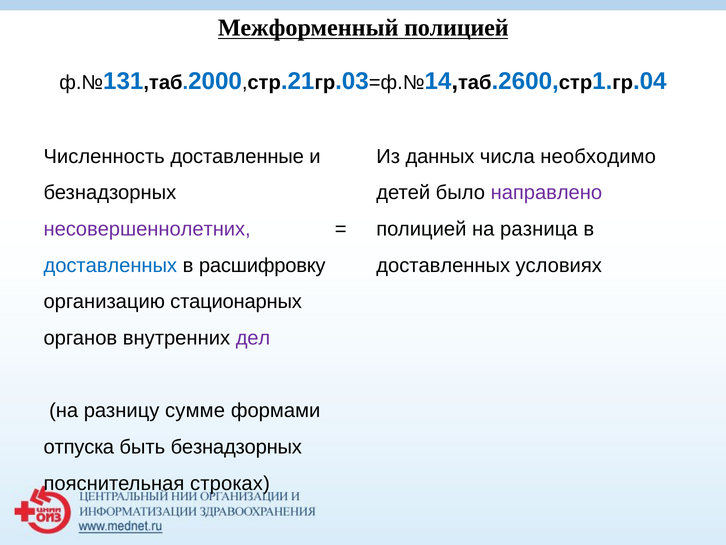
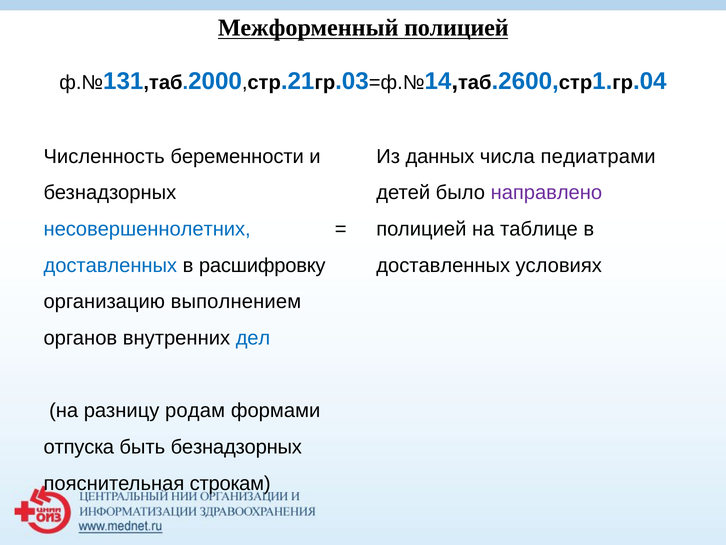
доставленные: доставленные -> беременности
необходимо: необходимо -> педиатрами
несовершеннолетних colour: purple -> blue
разница: разница -> таблице
стационарных: стационарных -> выполнением
дел colour: purple -> blue
сумме: сумме -> родам
строках: строках -> строкам
